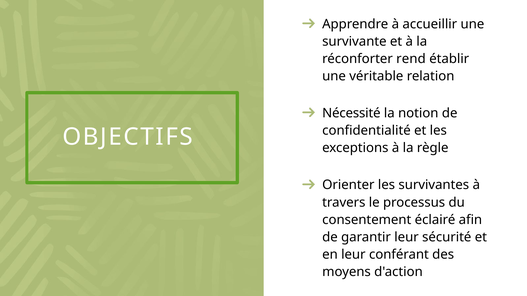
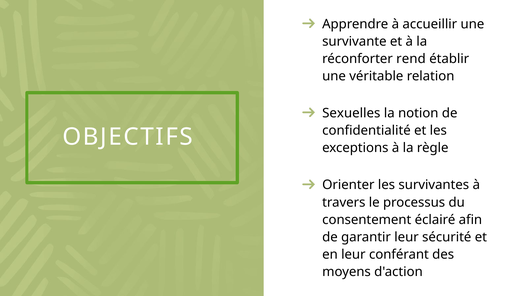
Nécessité: Nécessité -> Sexuelles
